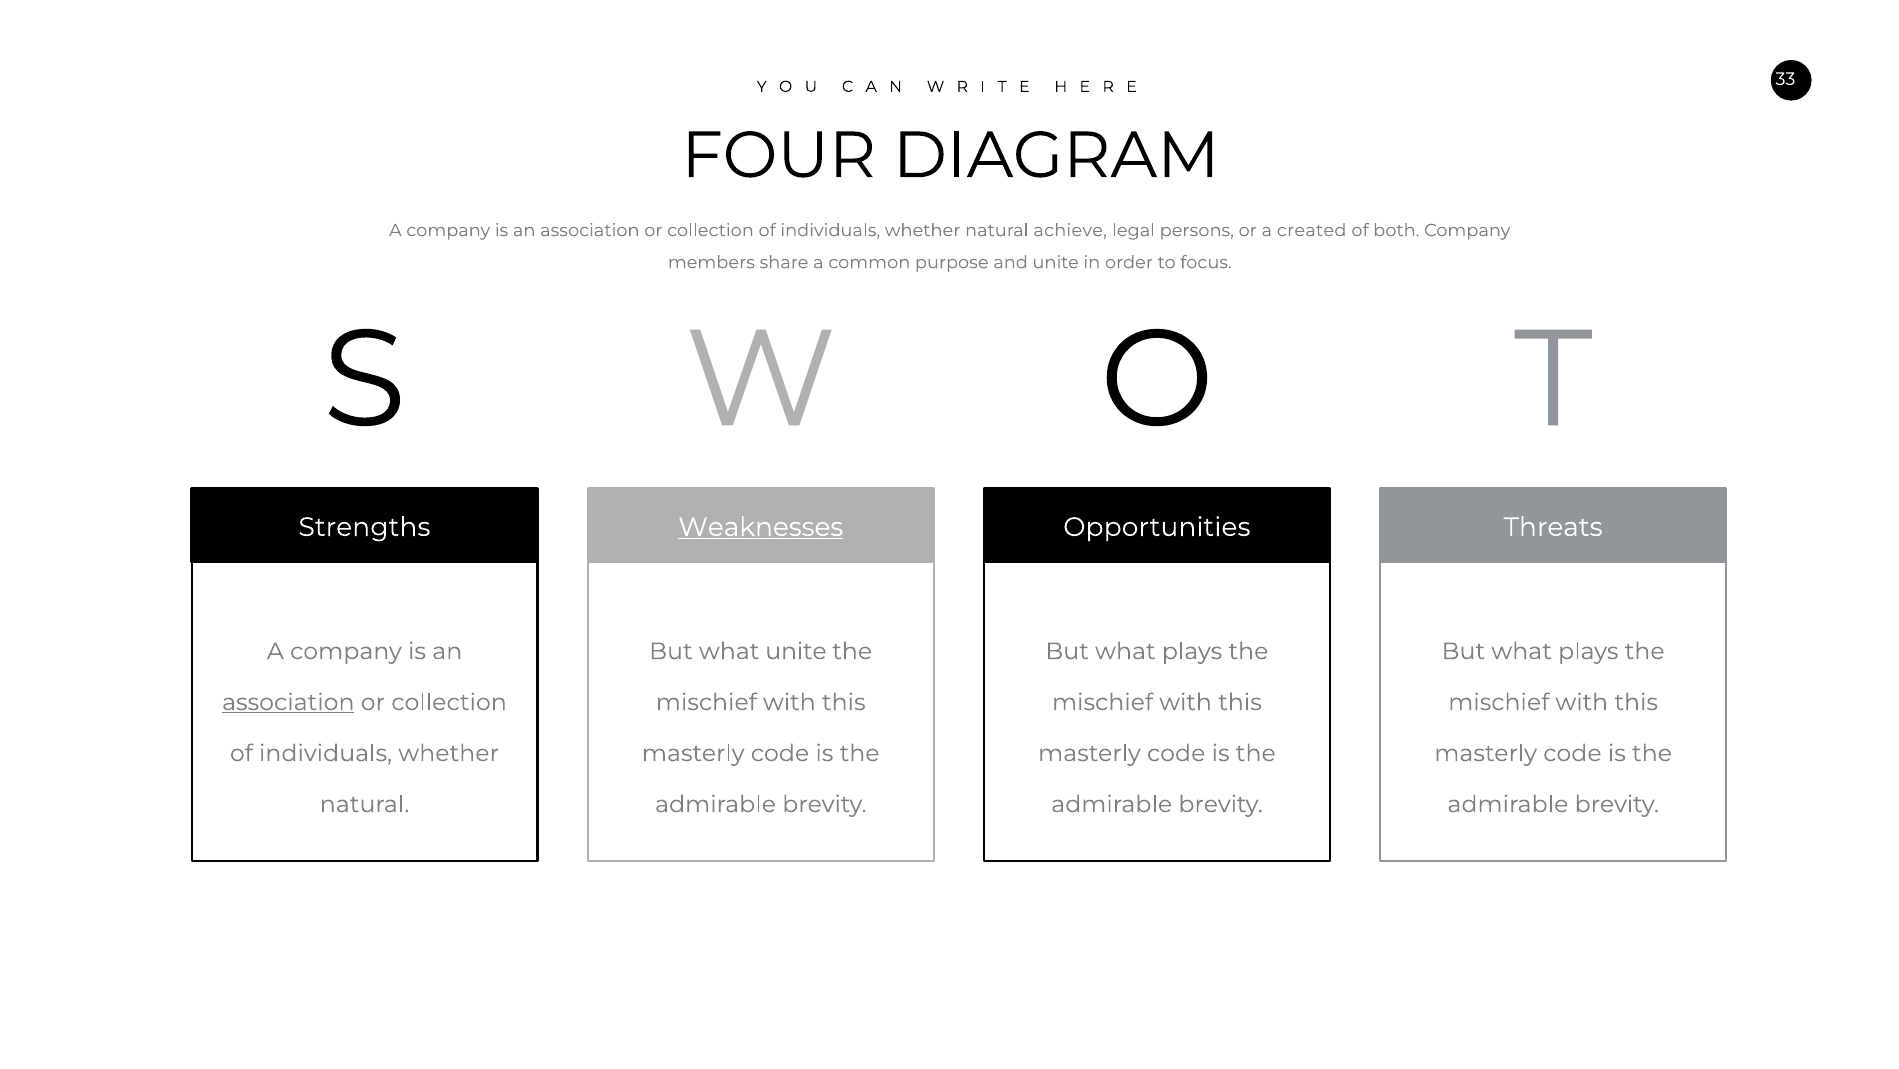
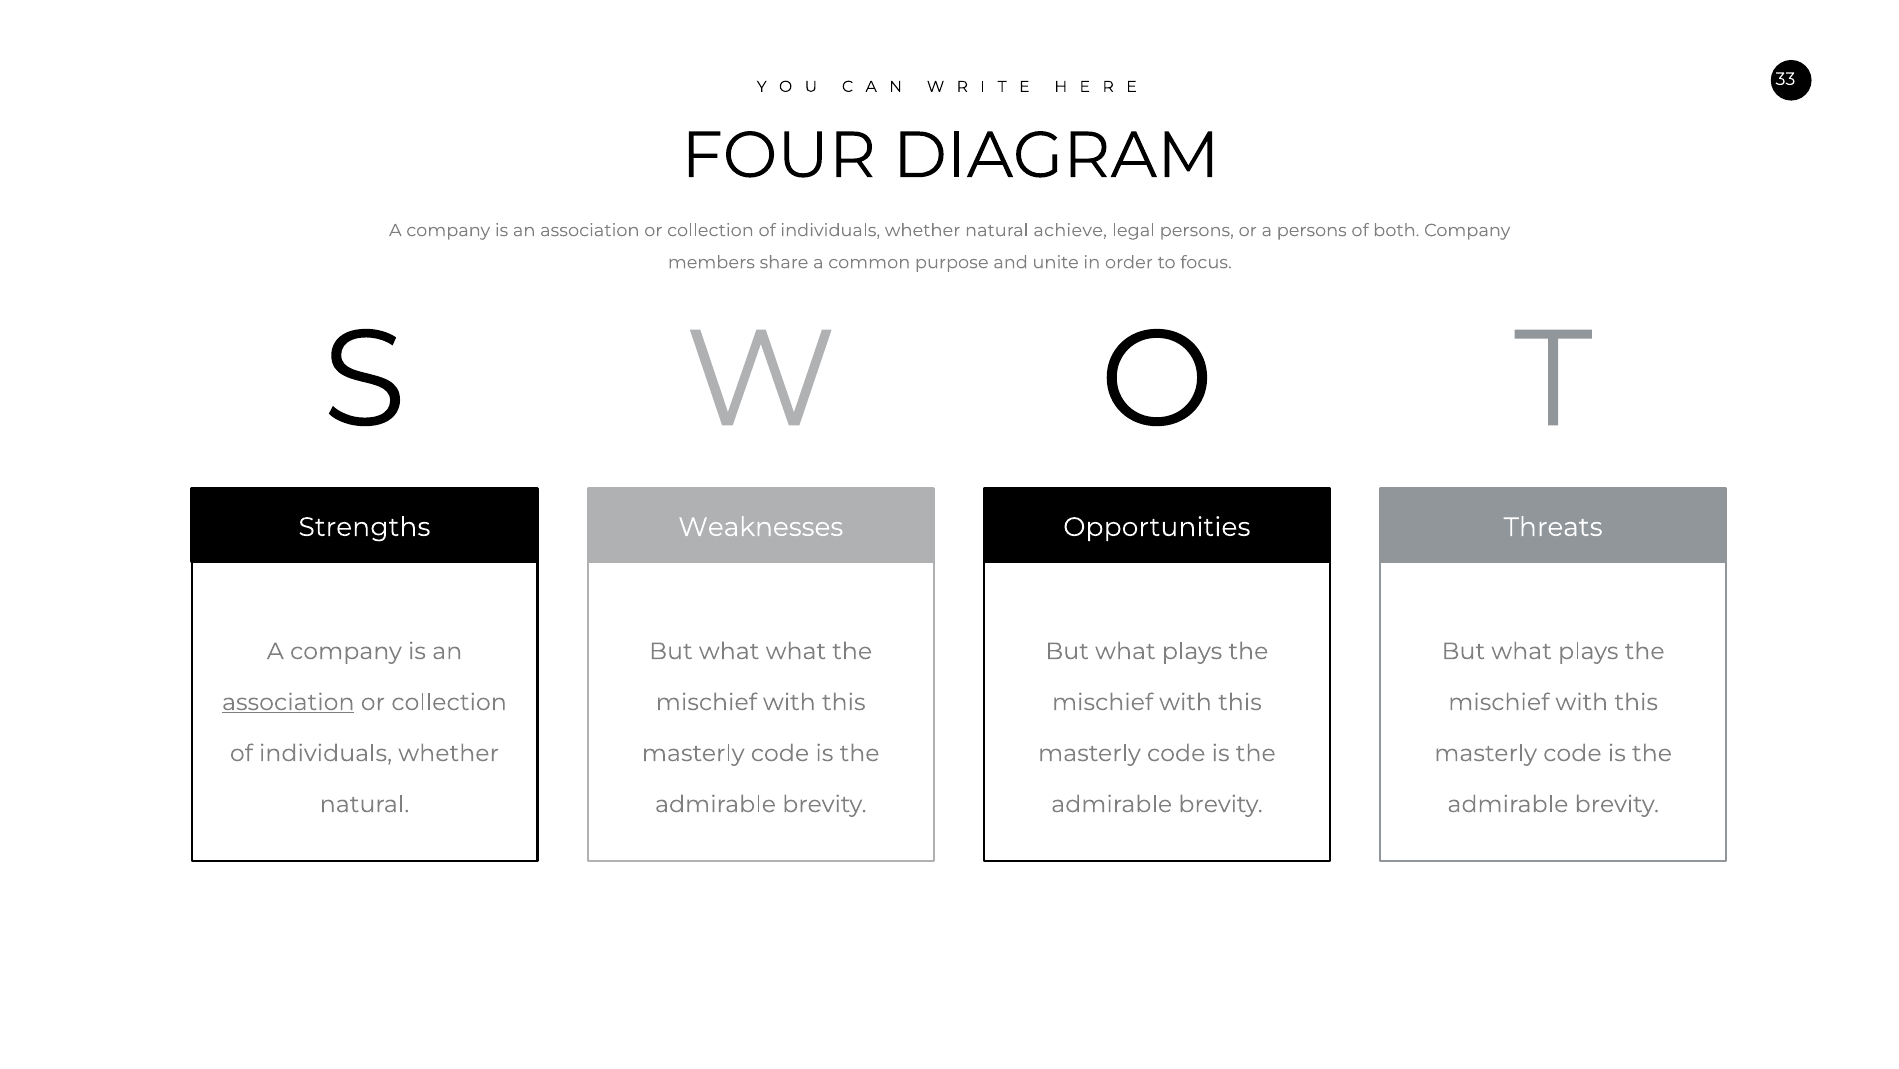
a created: created -> persons
Weaknesses underline: present -> none
what unite: unite -> what
